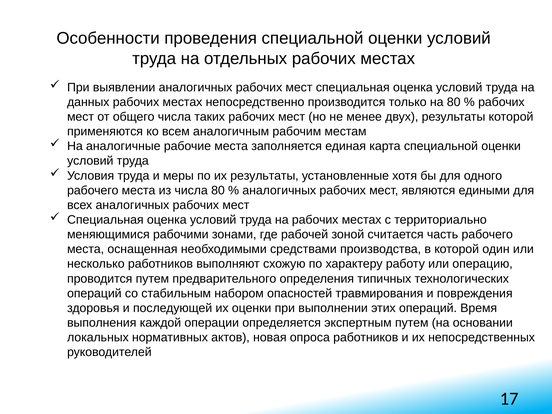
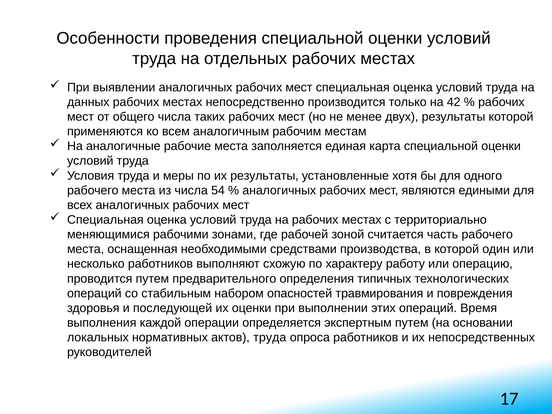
на 80: 80 -> 42
числа 80: 80 -> 54
актов новая: новая -> труда
